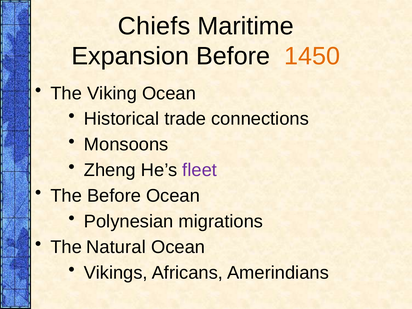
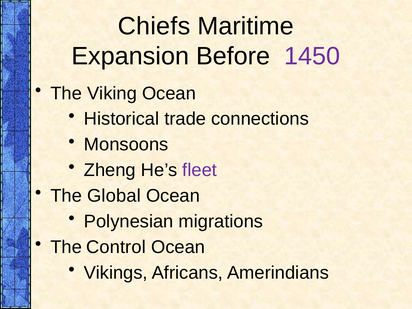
1450 colour: orange -> purple
The Before: Before -> Global
Natural: Natural -> Control
